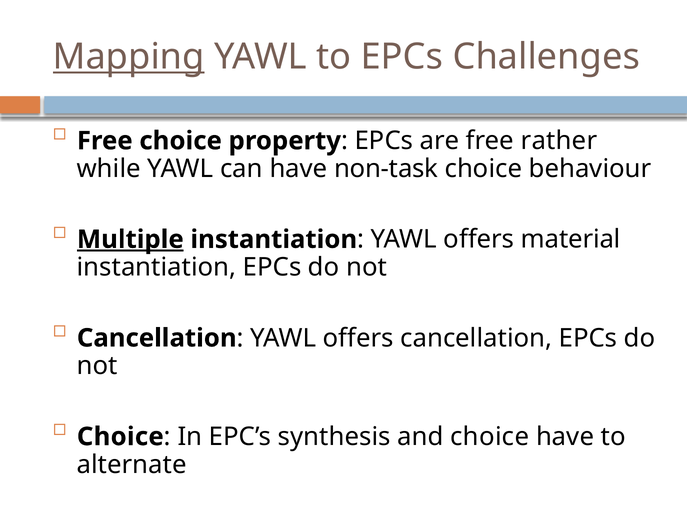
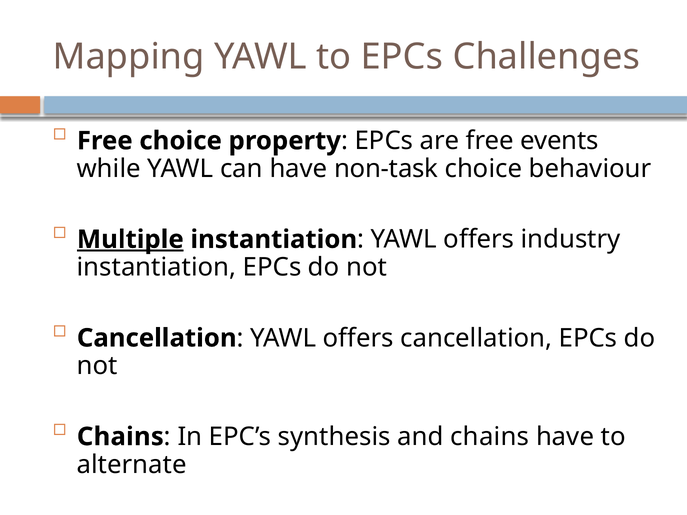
Mapping underline: present -> none
rather: rather -> events
material: material -> industry
Choice at (120, 437): Choice -> Chains
and choice: choice -> chains
